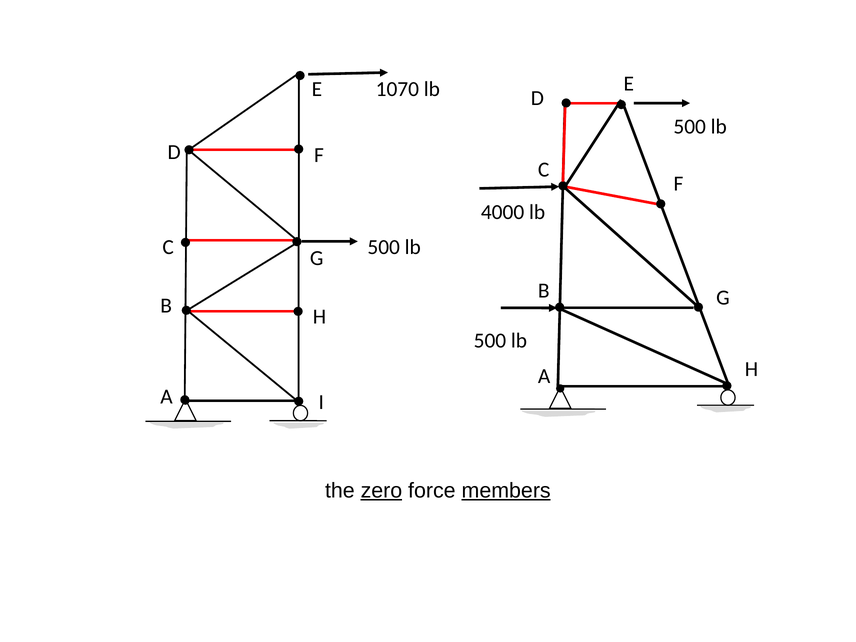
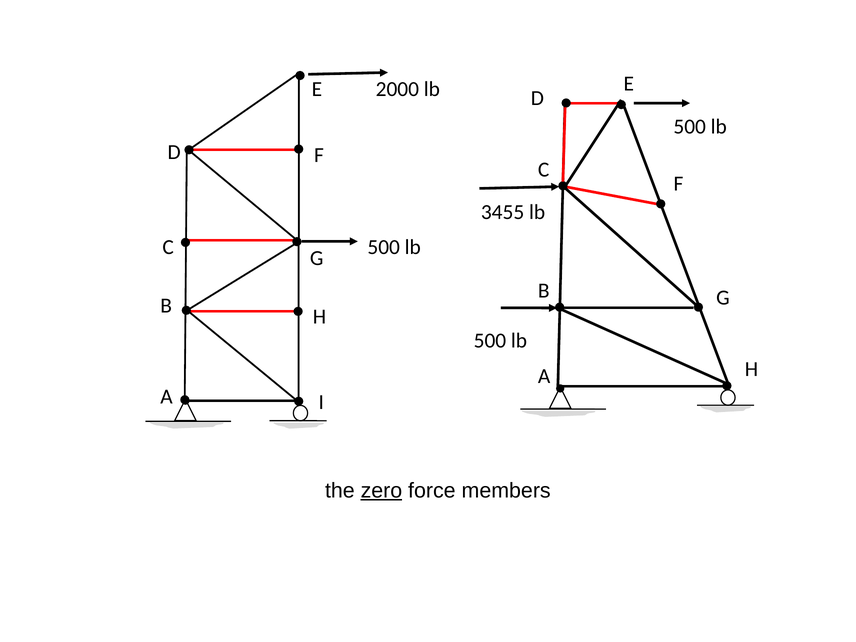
1070: 1070 -> 2000
4000: 4000 -> 3455
members underline: present -> none
